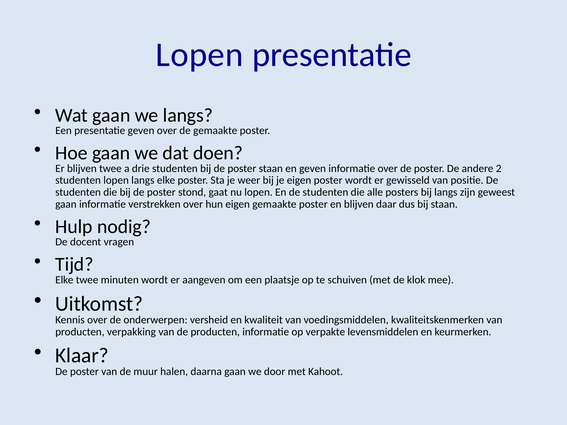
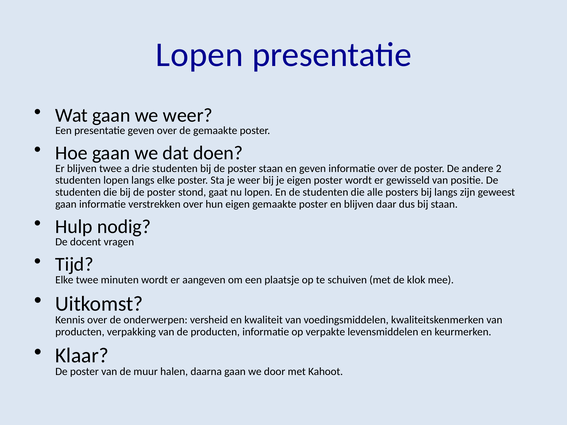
we langs: langs -> weer
